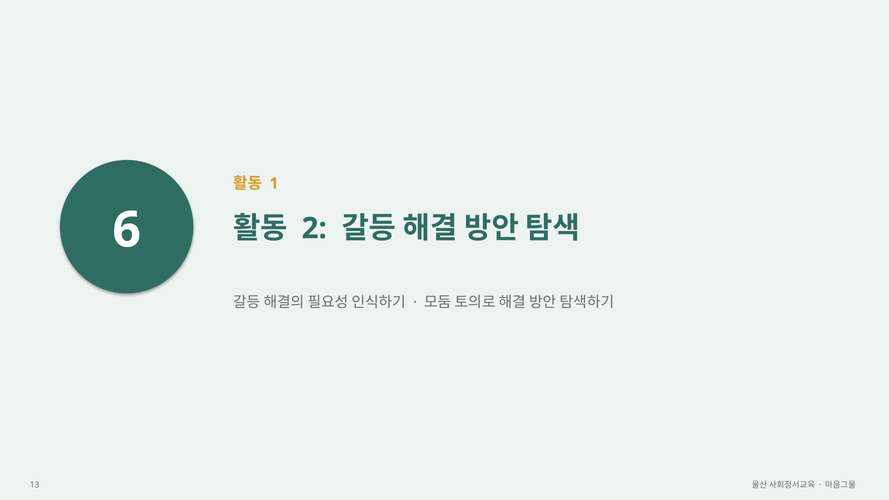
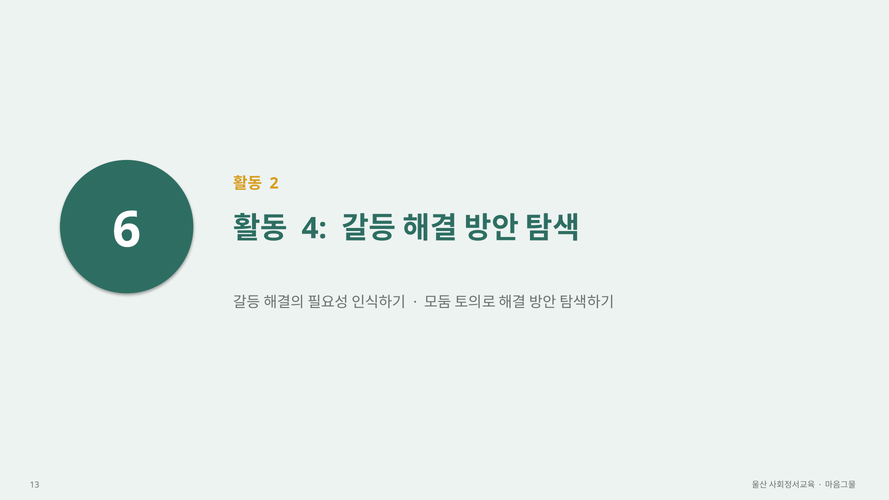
1: 1 -> 2
2: 2 -> 4
